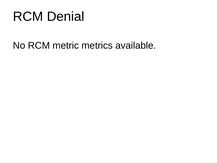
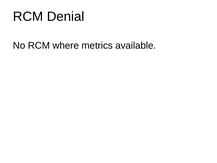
metric: metric -> where
